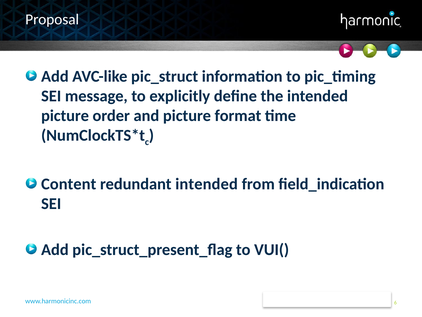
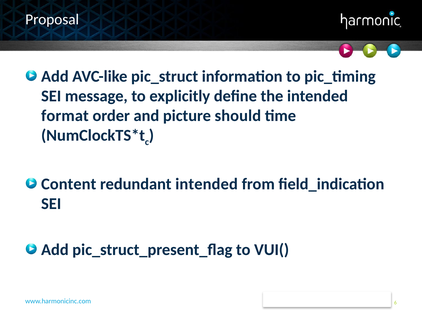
picture at (65, 116): picture -> format
format: format -> should
